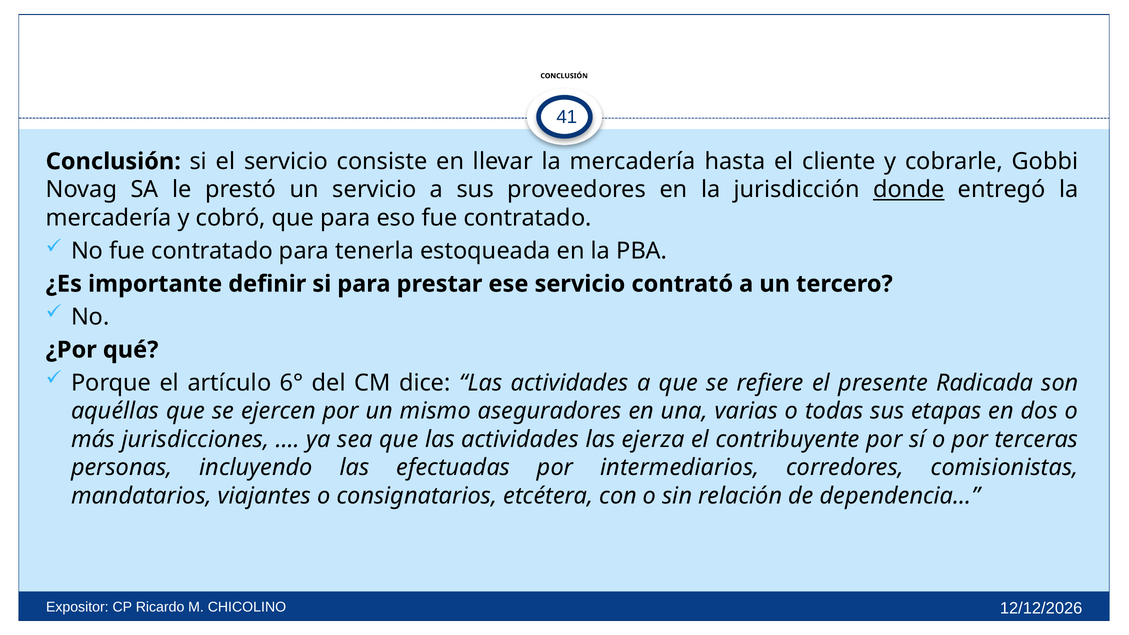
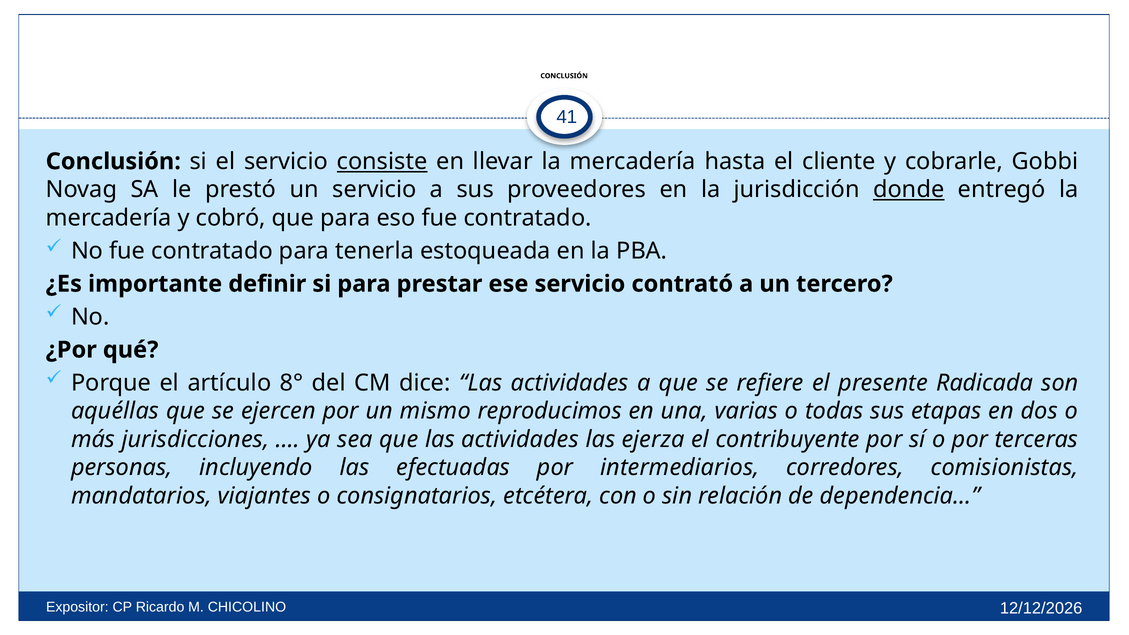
consiste underline: none -> present
6°: 6° -> 8°
aseguradores: aseguradores -> reproducimos
